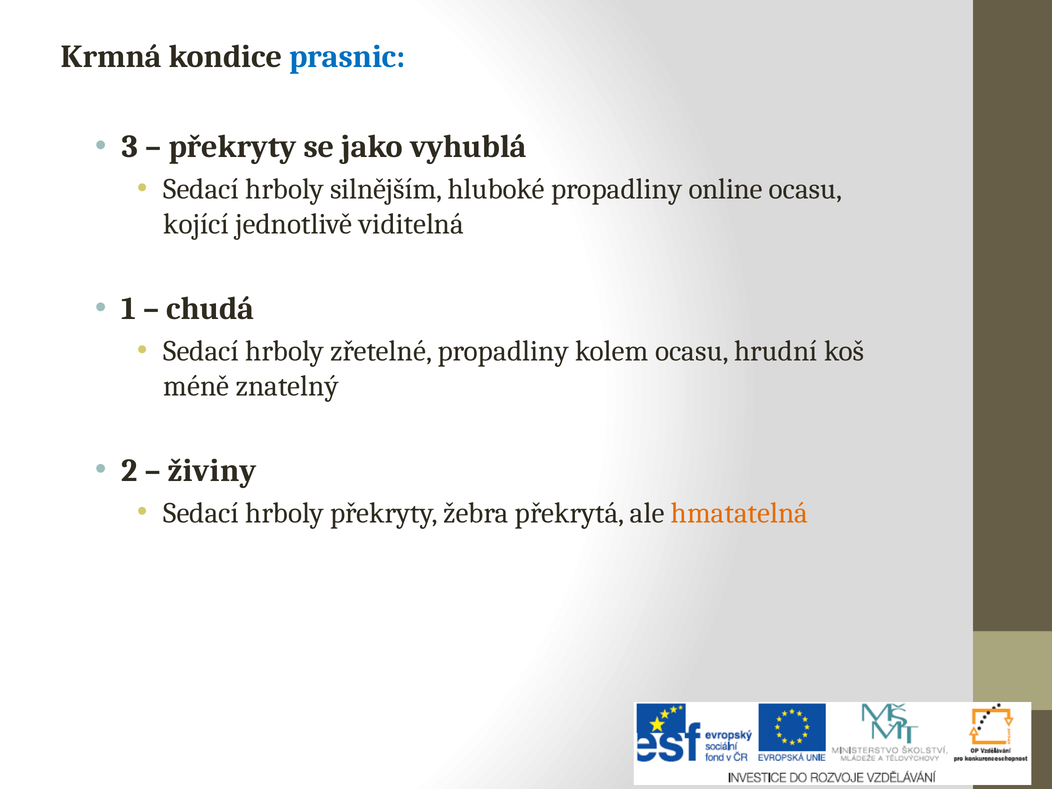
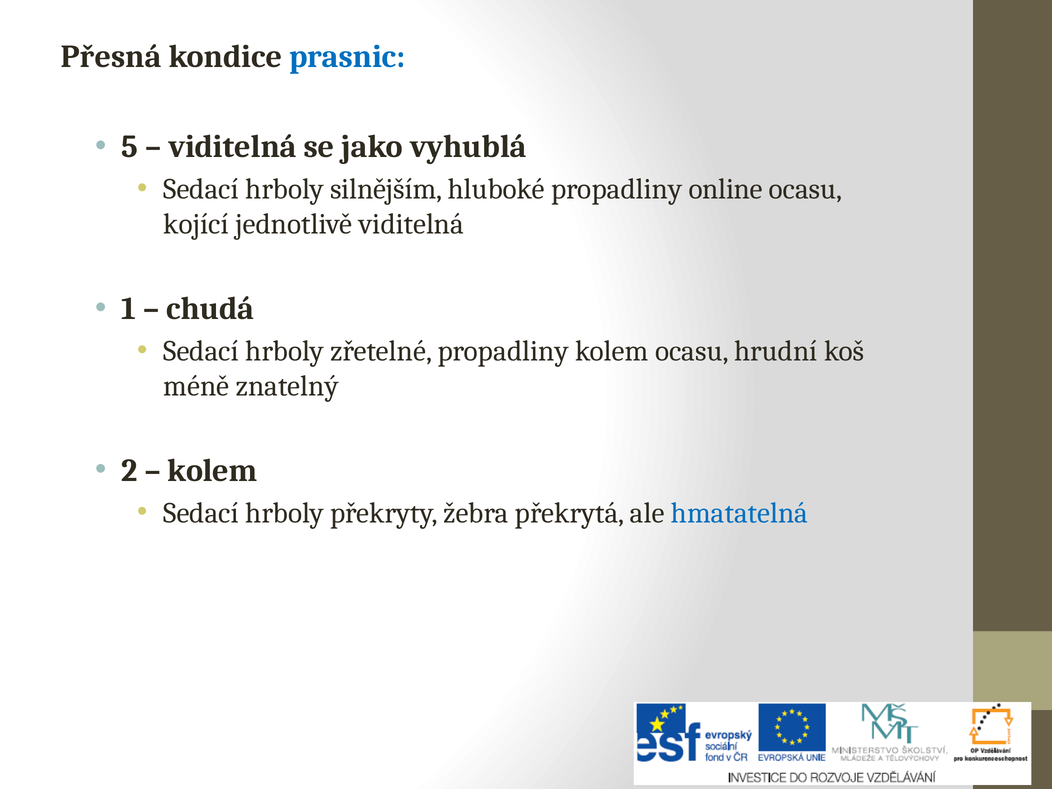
Krmná: Krmná -> Přesná
3: 3 -> 5
překryty at (233, 147): překryty -> viditelná
živiny at (212, 471): živiny -> kolem
hmatatelná colour: orange -> blue
